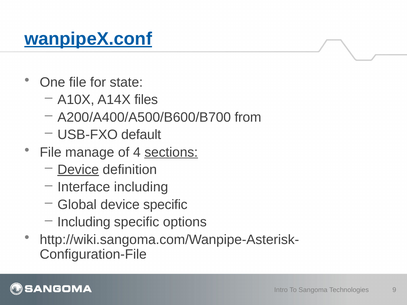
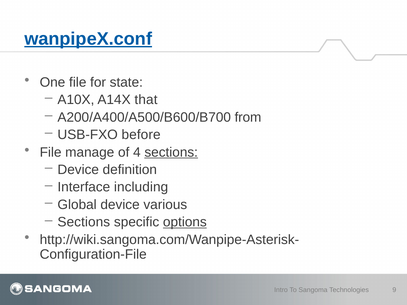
files: files -> that
default: default -> before
Device at (78, 170) underline: present -> none
device specific: specific -> various
Including at (84, 222): Including -> Sections
options underline: none -> present
